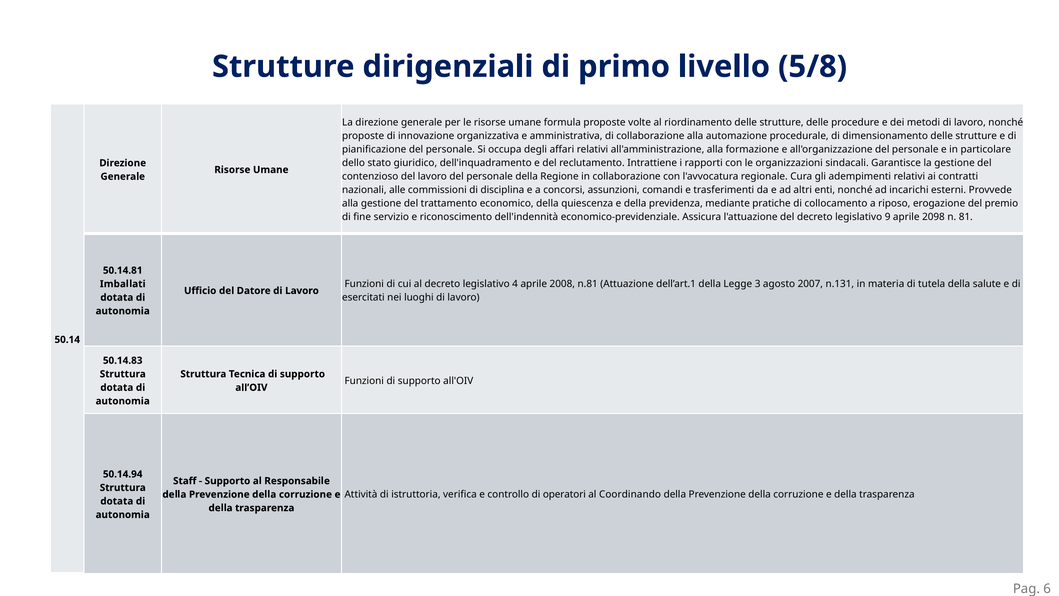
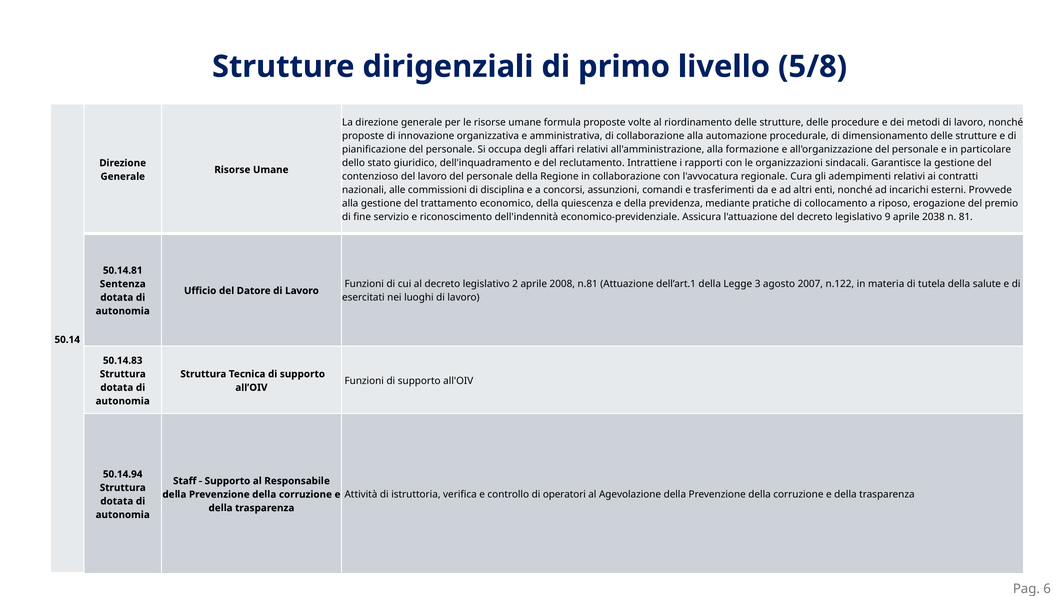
2098: 2098 -> 2038
4: 4 -> 2
n.131: n.131 -> n.122
Imballati: Imballati -> Sentenza
Coordinando: Coordinando -> Agevolazione
